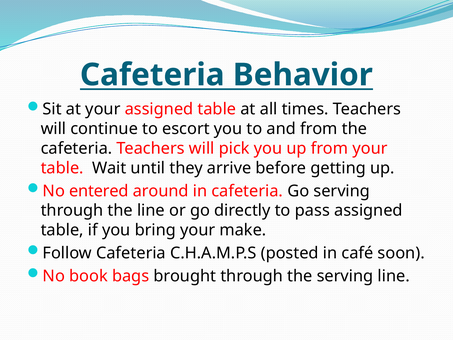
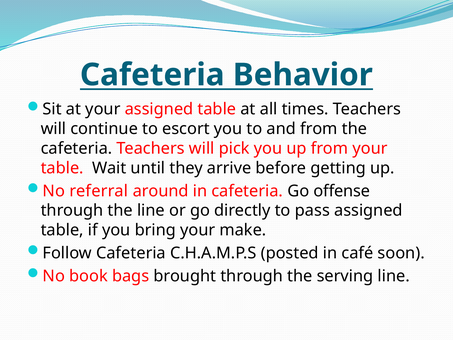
entered: entered -> referral
Go serving: serving -> offense
